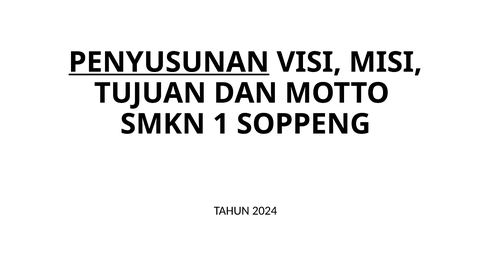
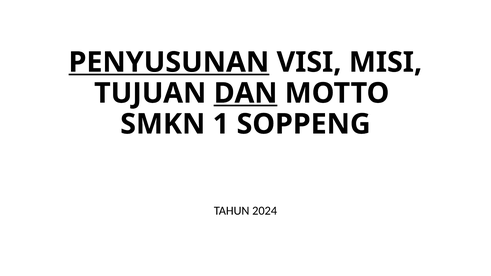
DAN underline: none -> present
